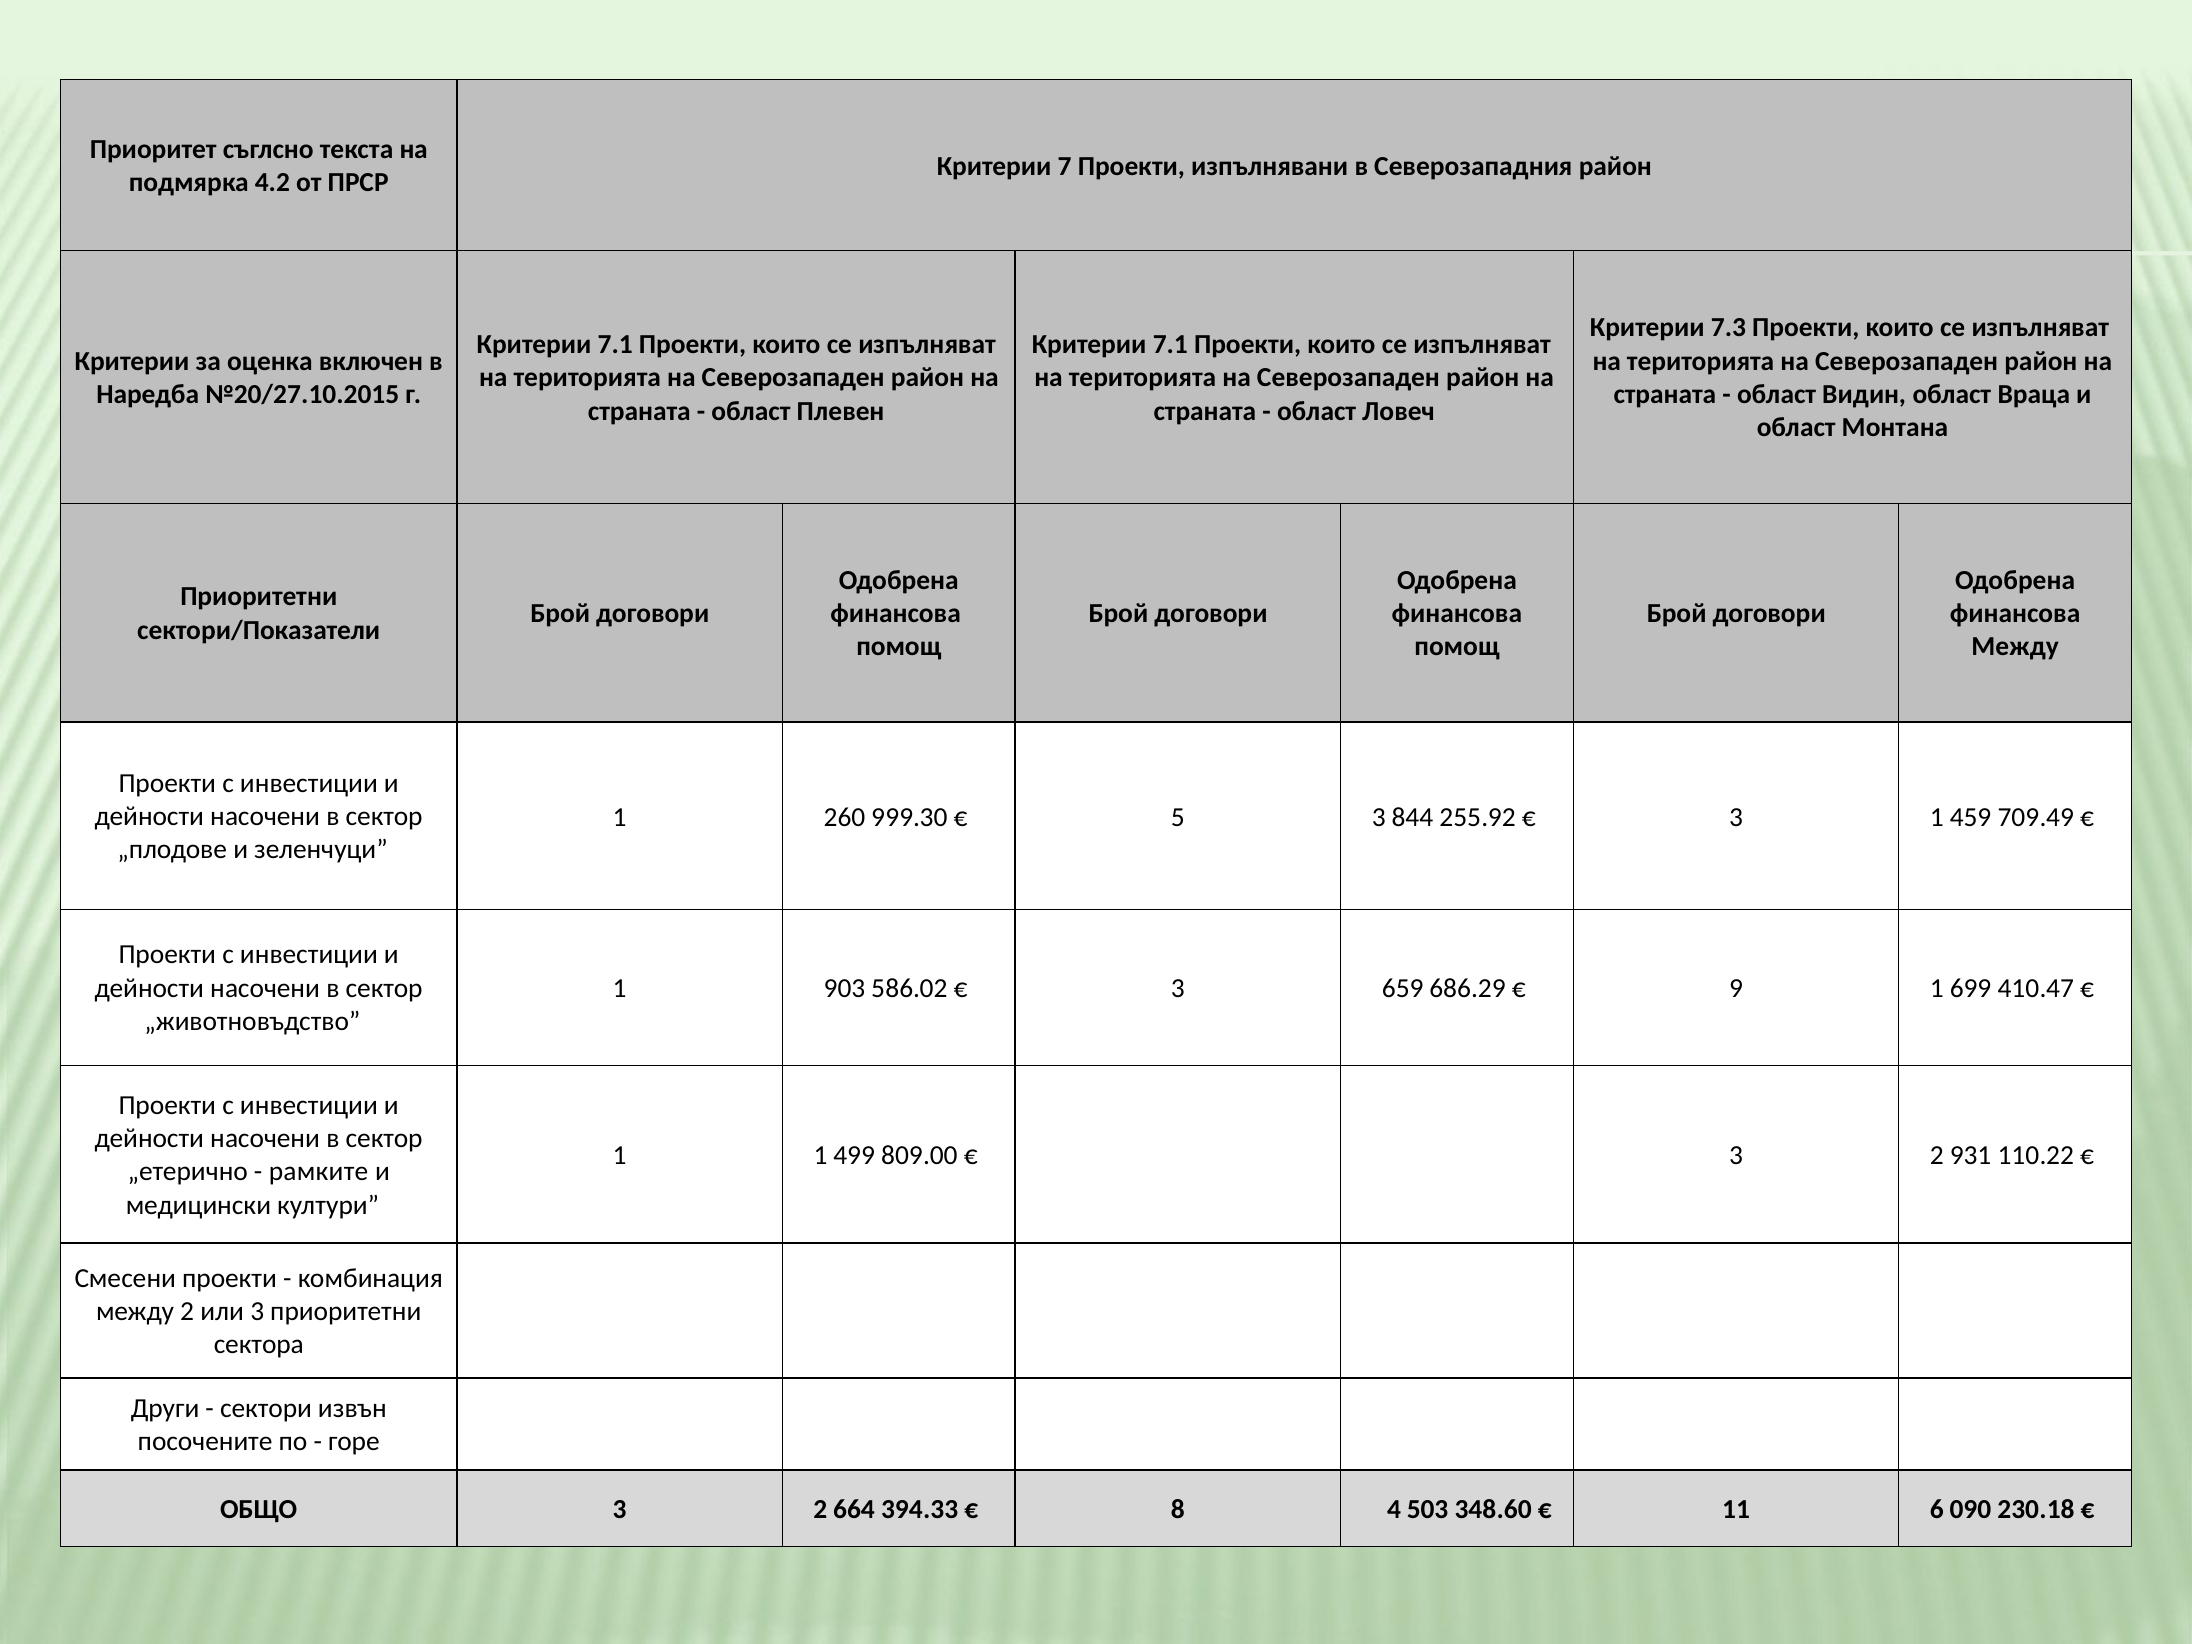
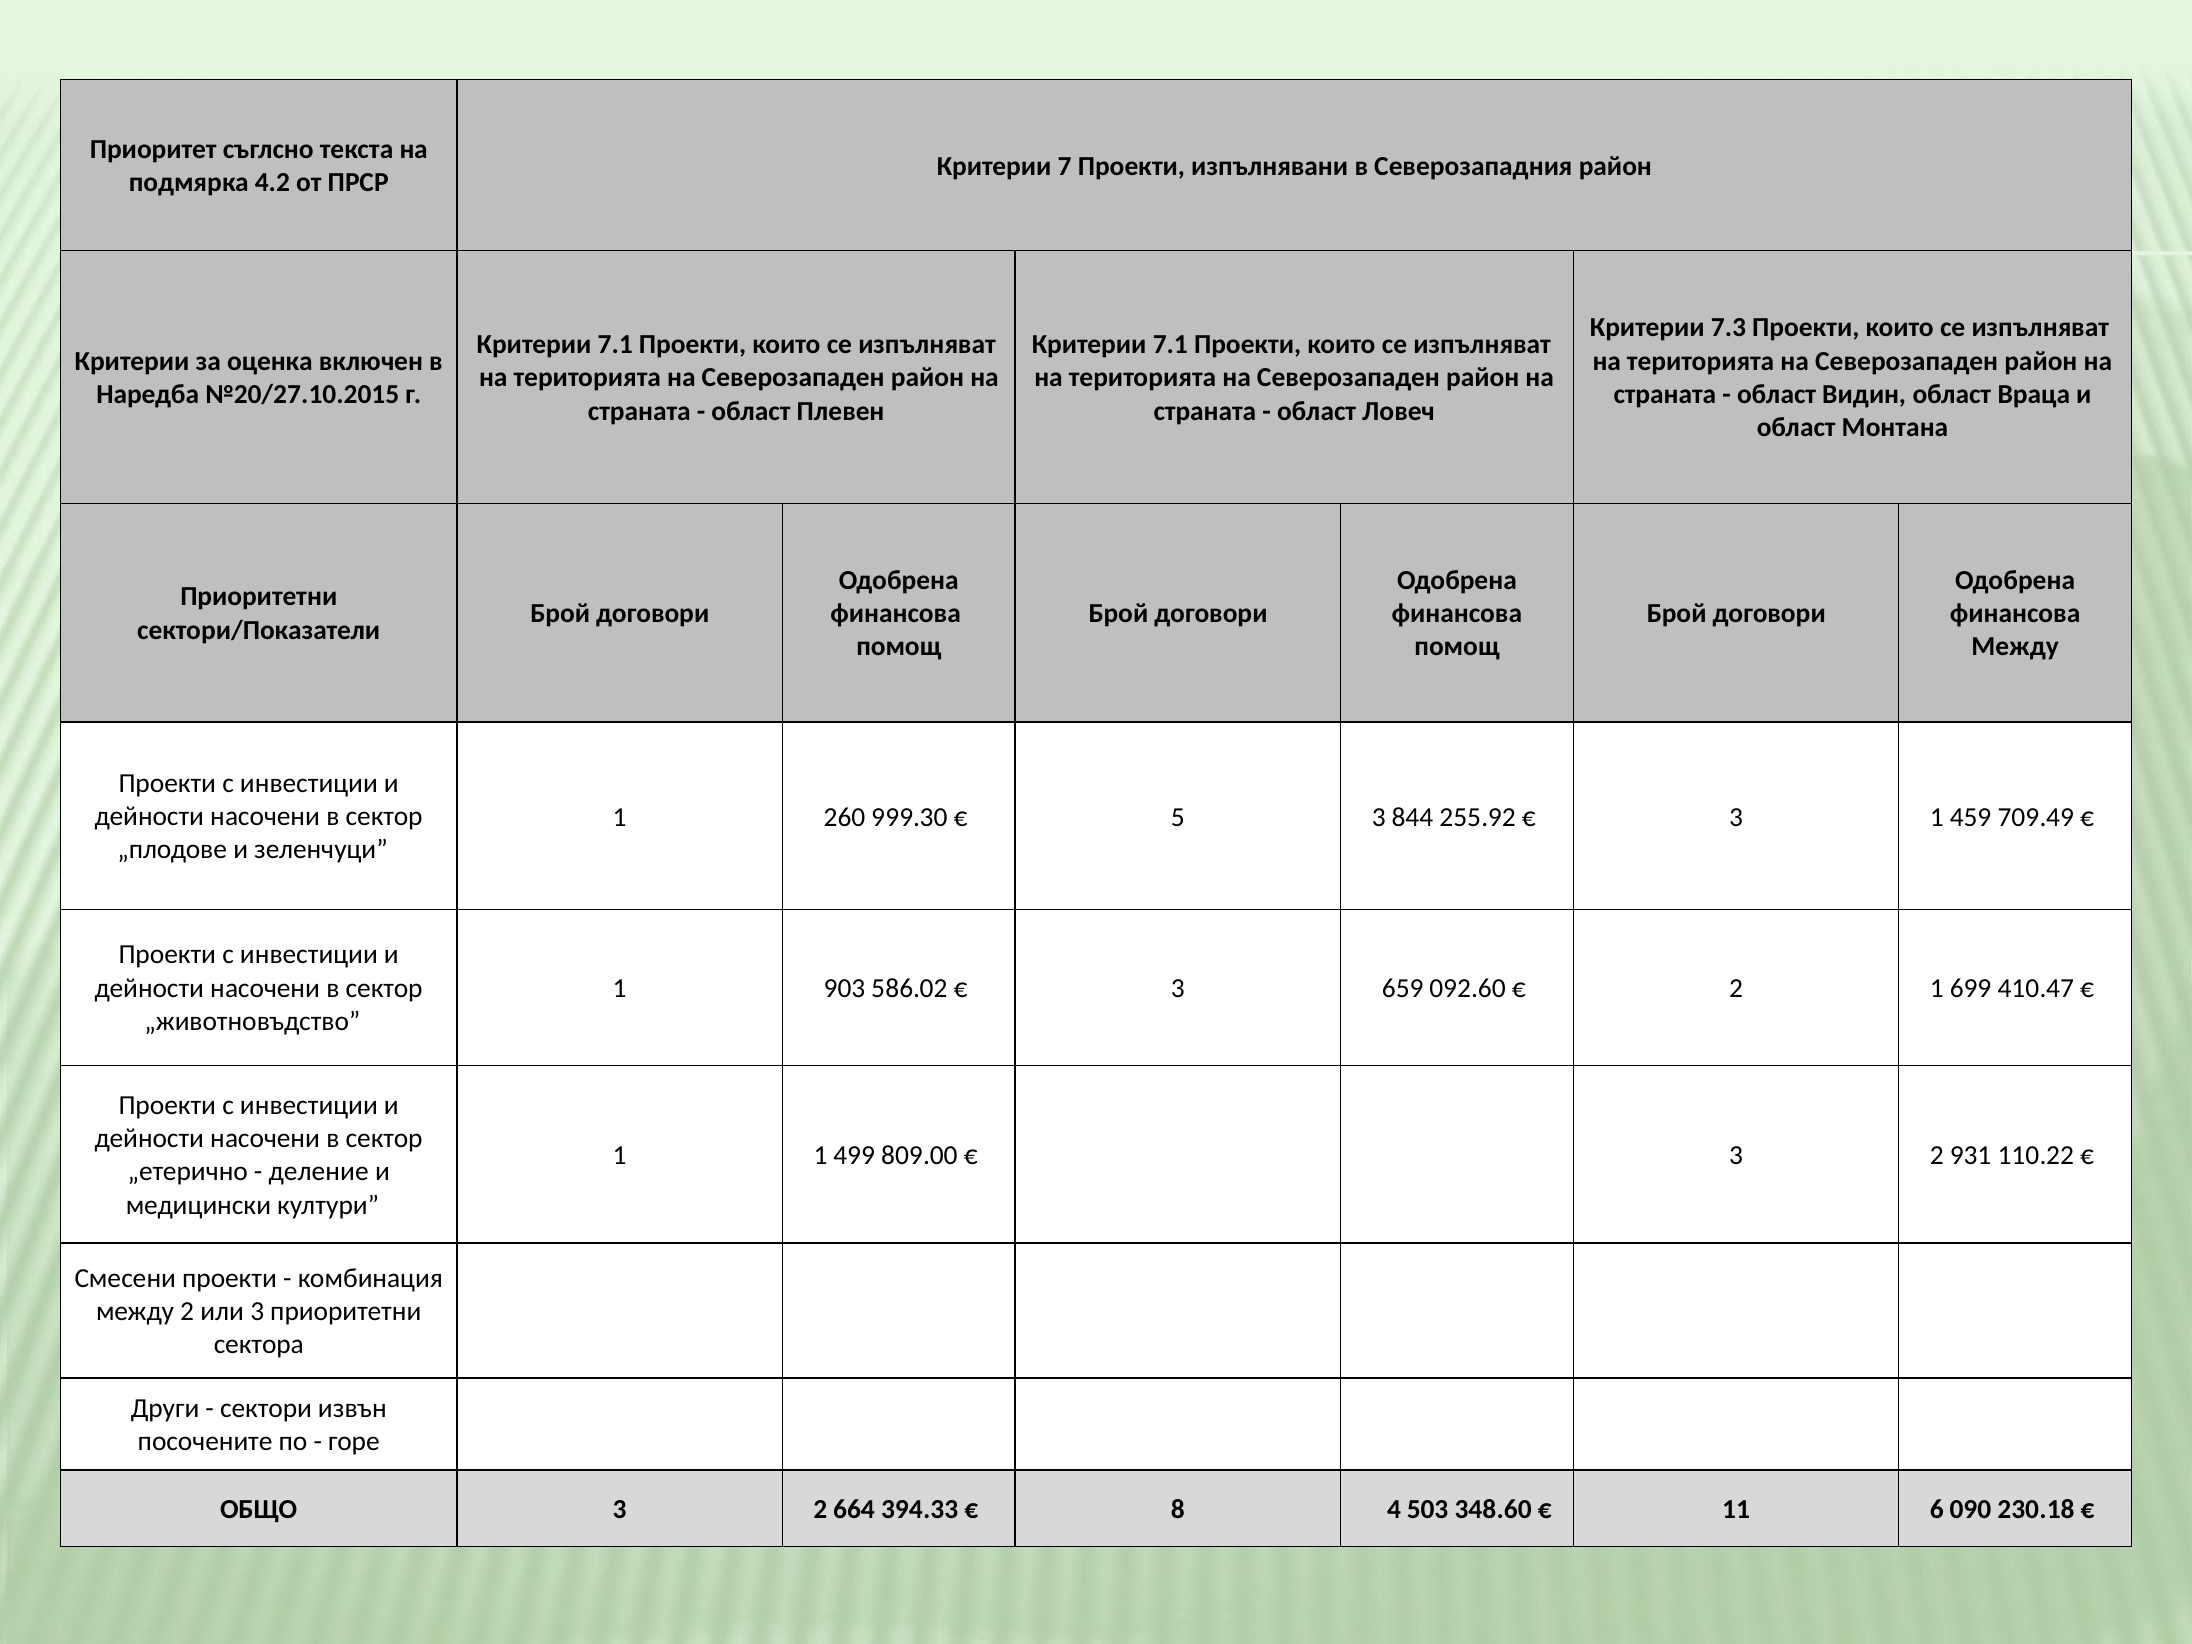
686.29: 686.29 -> 092.60
9 at (1736, 989): 9 -> 2
рамките: рамките -> деление
